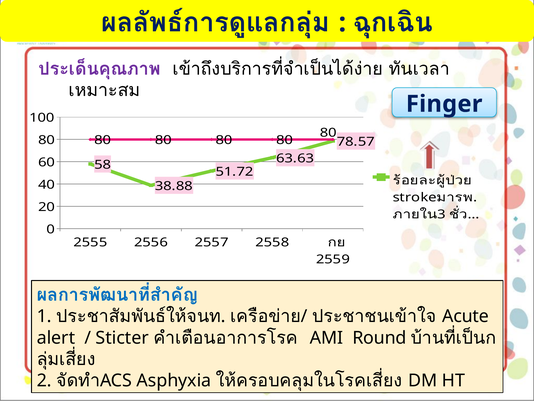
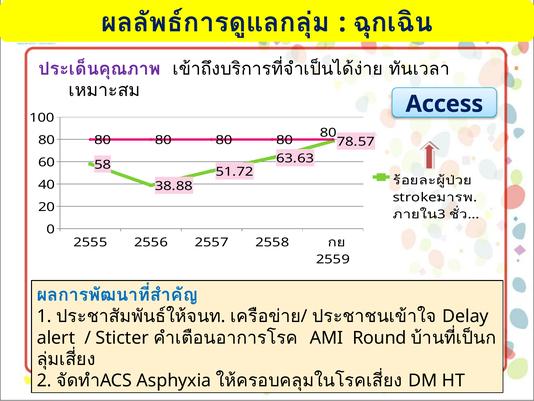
Finger: Finger -> Access
Acute: Acute -> Delay
